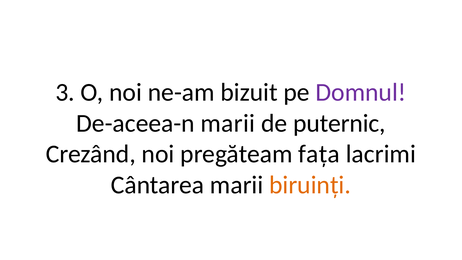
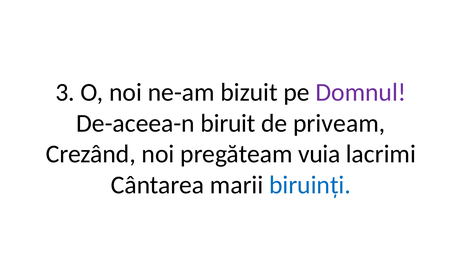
De-aceea-n marii: marii -> biruit
puternic: puternic -> priveam
fața: fața -> vuia
biruinți colour: orange -> blue
